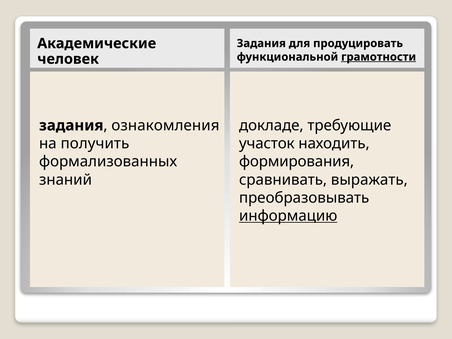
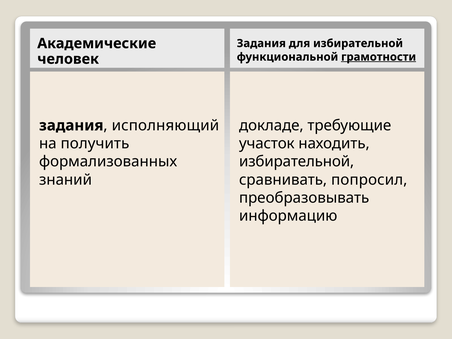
для продуцировать: продуцировать -> избирательной
ознакомления: ознакомления -> исполняющий
формирования at (297, 162): формирования -> избирательной
выражать: выражать -> попросил
информацию underline: present -> none
